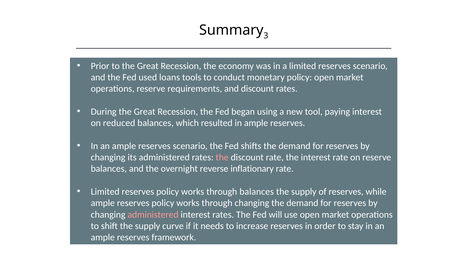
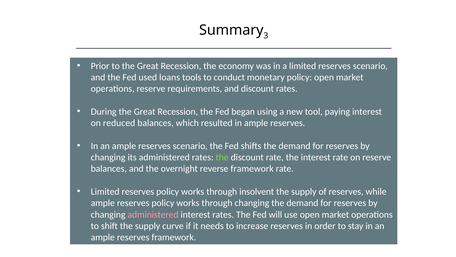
the at (222, 157) colour: pink -> light green
reverse inflationary: inflationary -> framework
through balances: balances -> insolvent
